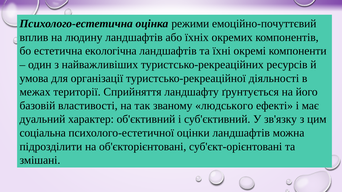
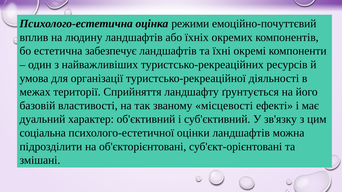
екологічна: екологічна -> забезпечує
людського: людського -> місцевості
